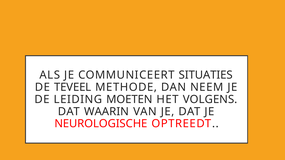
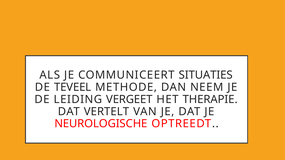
MOETEN: MOETEN -> VERGEET
VOLGENS: VOLGENS -> THERAPIE
WAARIN: WAARIN -> VERTELT
